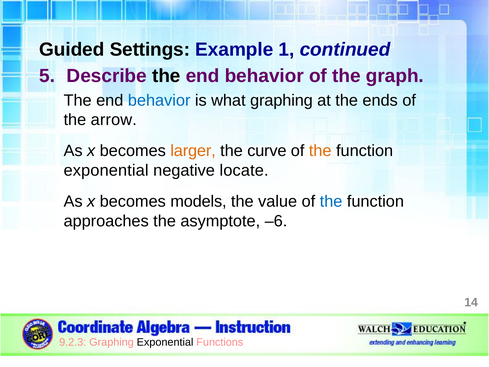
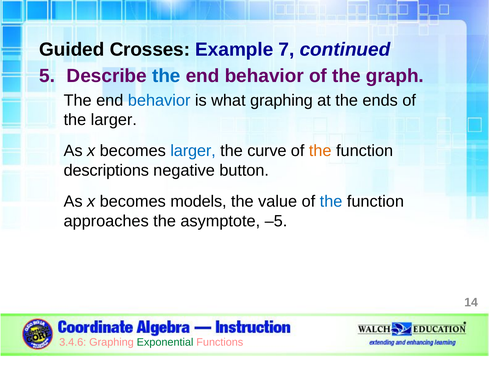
Settings: Settings -> Crosses
1: 1 -> 7
the at (166, 76) colour: black -> blue
the arrow: arrow -> larger
larger at (193, 151) colour: orange -> blue
exponential at (106, 170): exponential -> descriptions
locate: locate -> button
–6: –6 -> –5
9.2.3: 9.2.3 -> 3.4.6
Exponential at (165, 342) colour: black -> green
